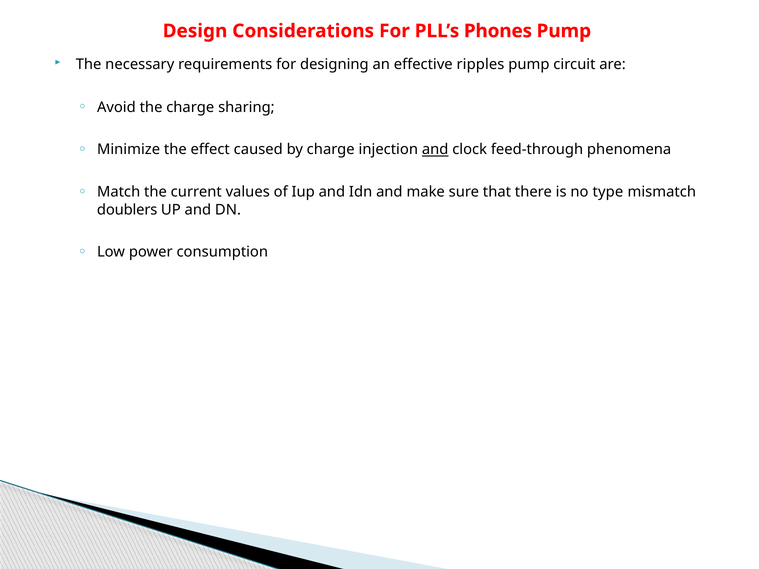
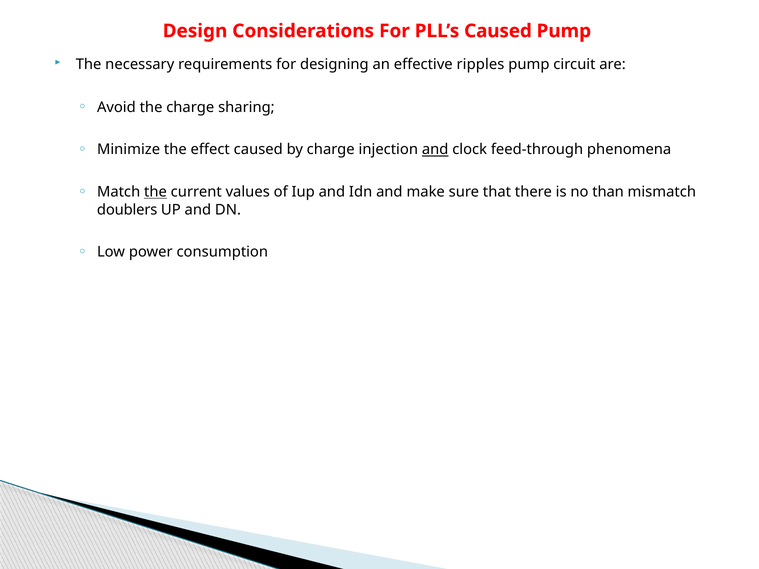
PLL’s Phones: Phones -> Caused
the at (155, 192) underline: none -> present
type: type -> than
